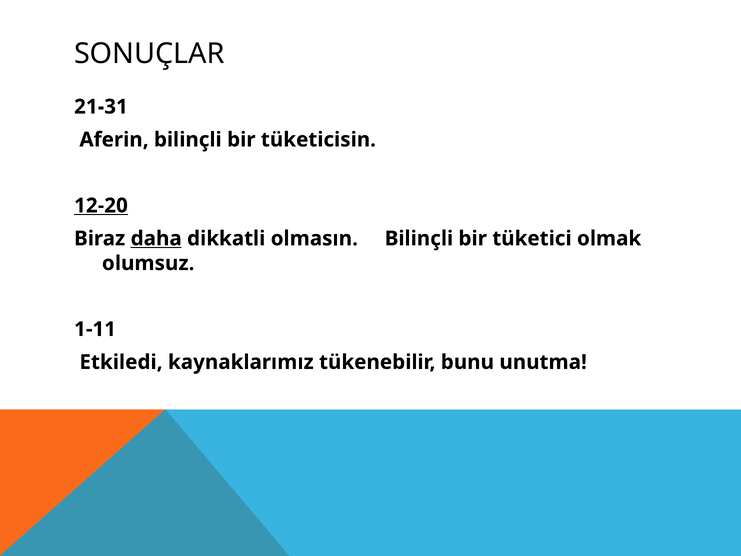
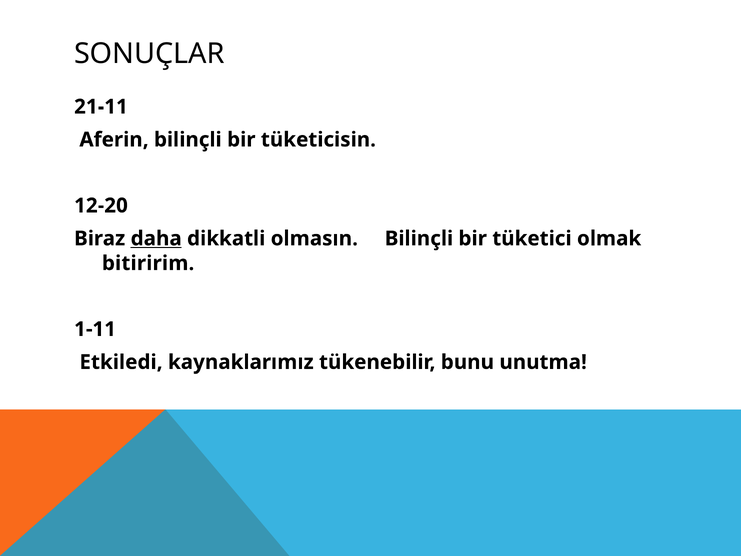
21-31: 21-31 -> 21-11
12-20 underline: present -> none
olumsuz: olumsuz -> bitiririm
